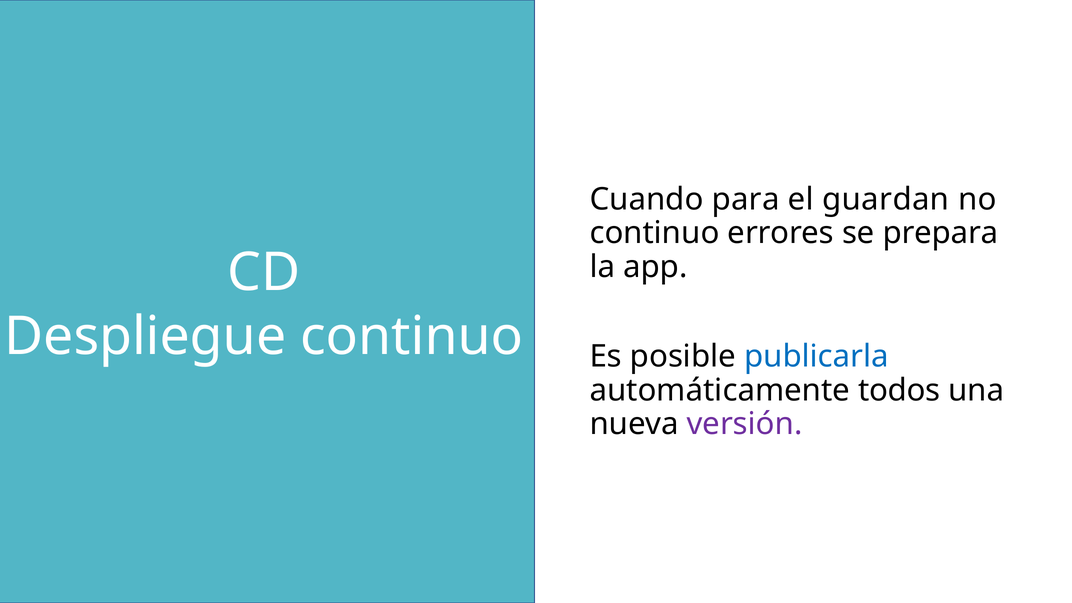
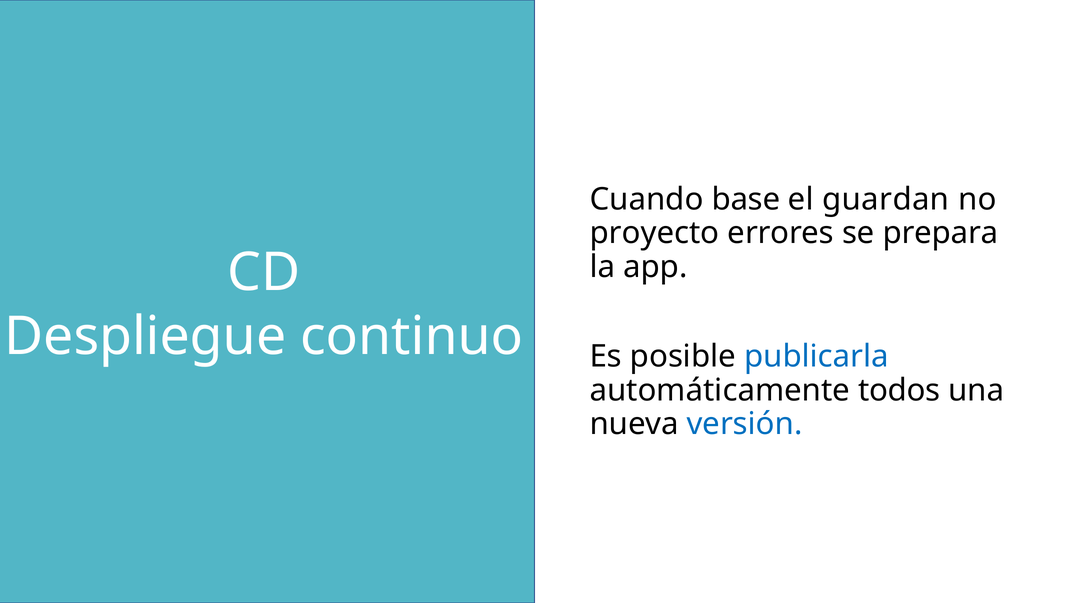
para: para -> base
continuo at (655, 233): continuo -> proyecto
versión colour: purple -> blue
